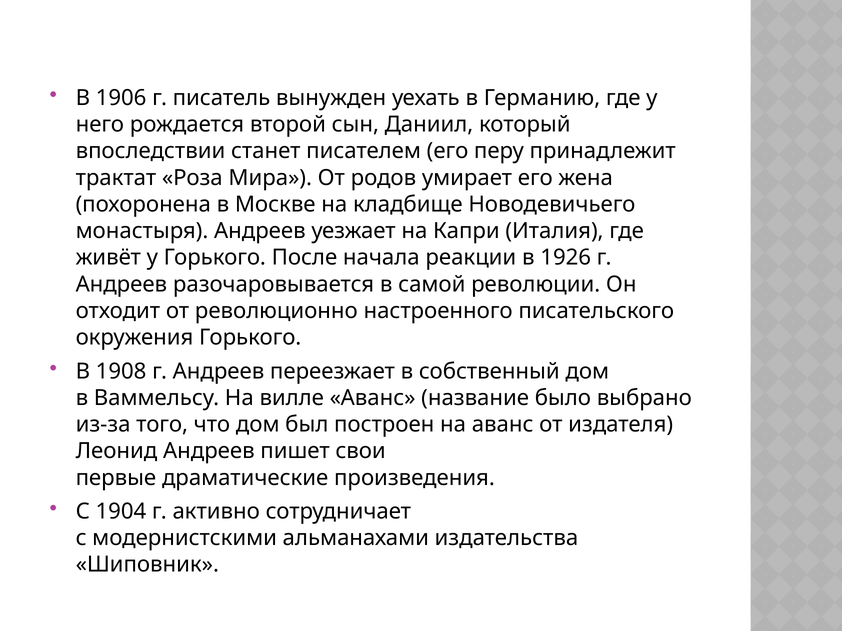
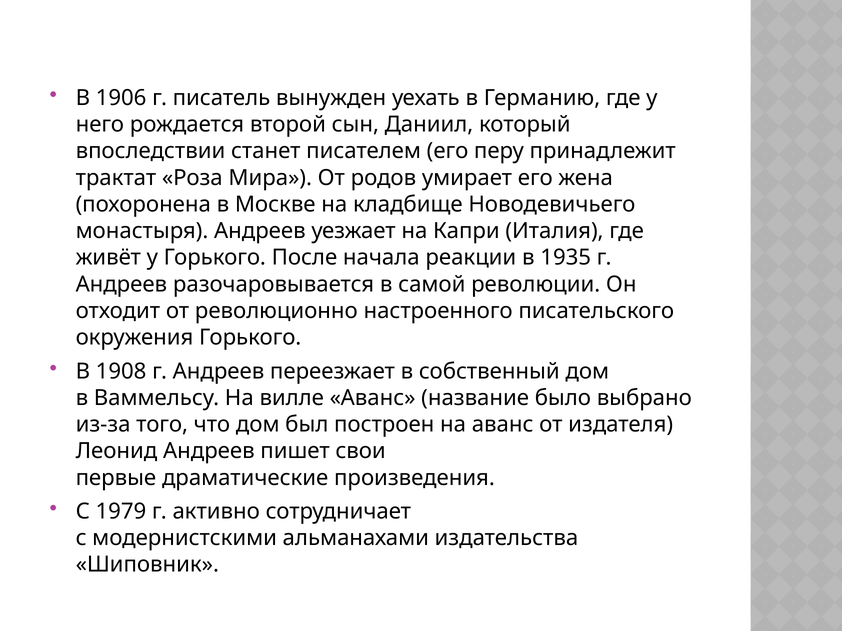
1926: 1926 -> 1935
1904: 1904 -> 1979
